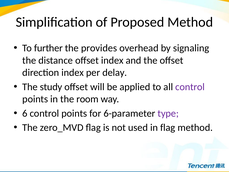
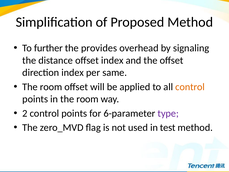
delay: delay -> same
study at (51, 87): study -> room
control at (190, 87) colour: purple -> orange
6: 6 -> 2
in flag: flag -> test
